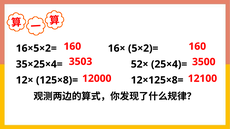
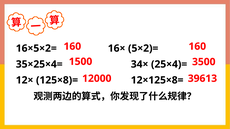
3503: 3503 -> 1500
52×: 52× -> 34×
12100: 12100 -> 39613
